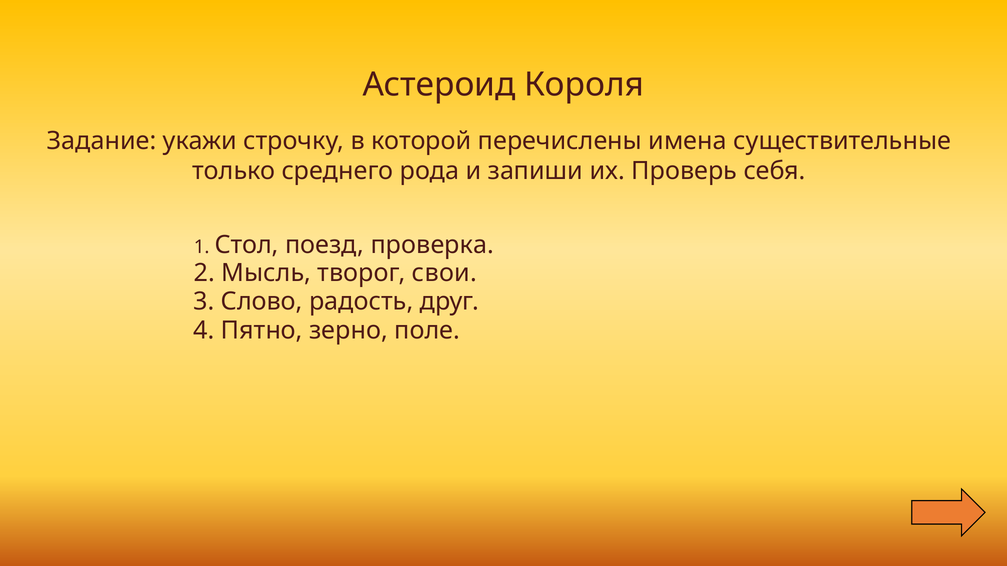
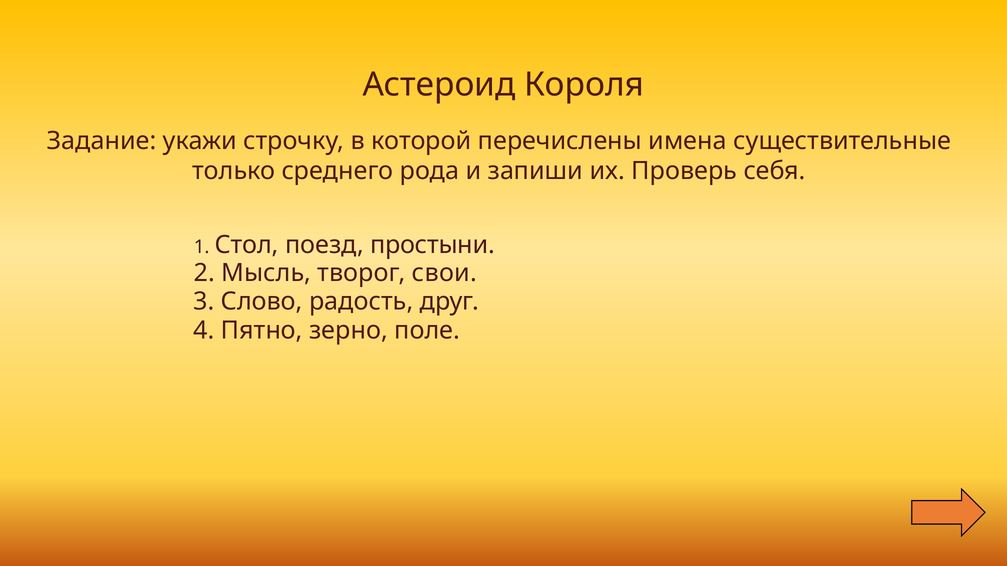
проверка: проверка -> простыни
